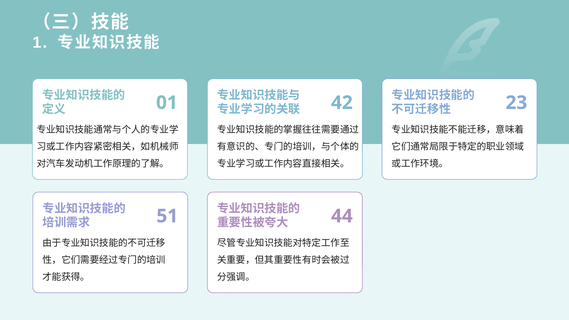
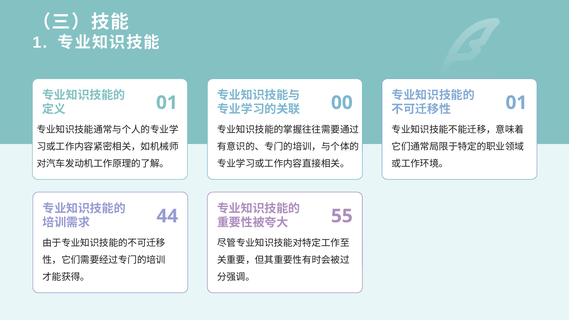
42: 42 -> 00
23 at (516, 103): 23 -> 01
51: 51 -> 44
44: 44 -> 55
